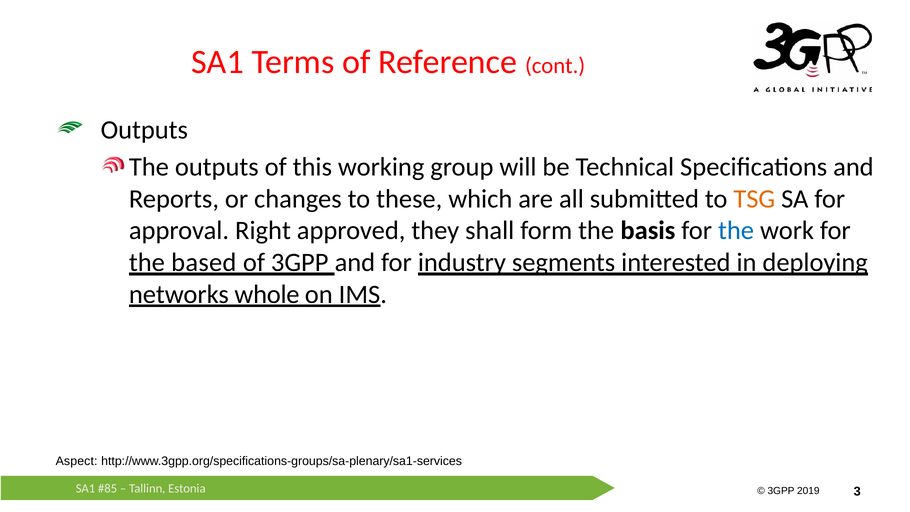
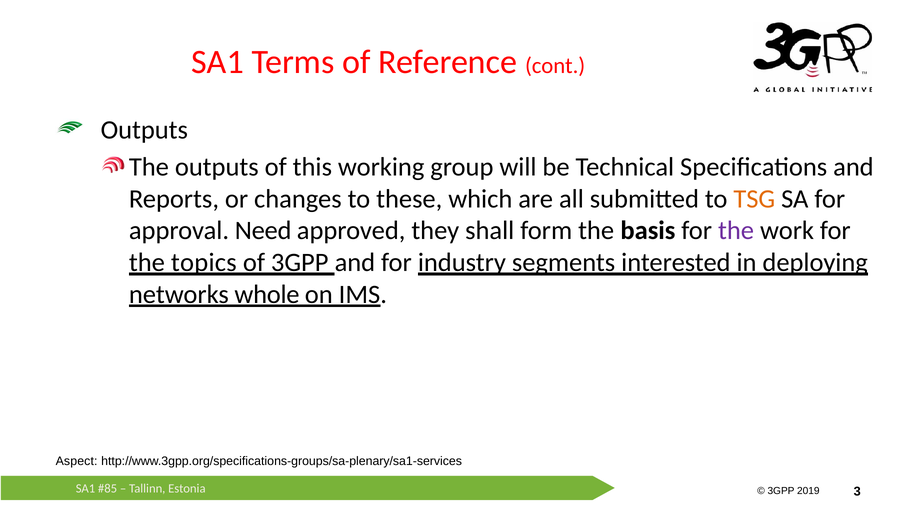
Right: Right -> Need
the at (736, 231) colour: blue -> purple
based: based -> topics
